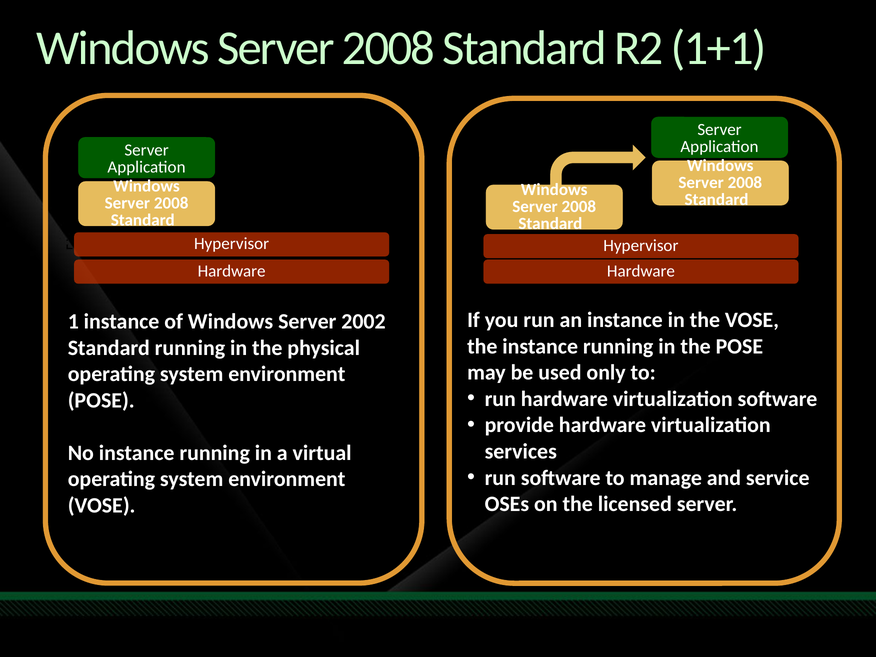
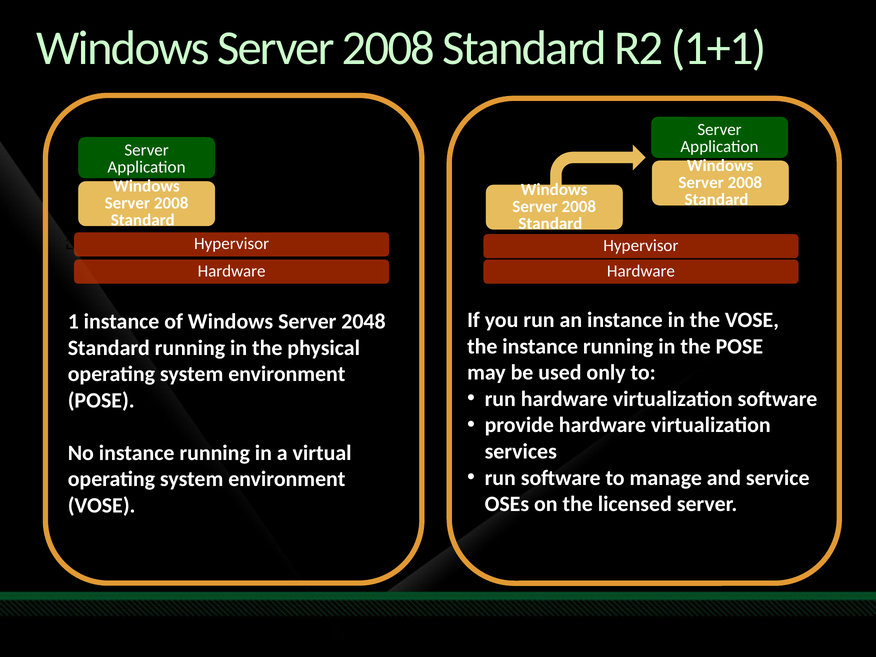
2002: 2002 -> 2048
